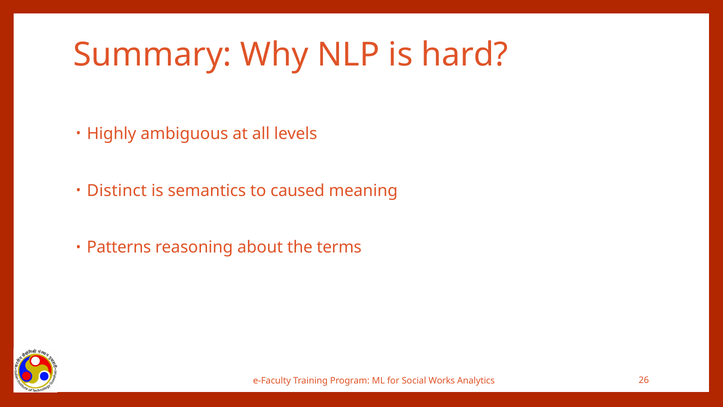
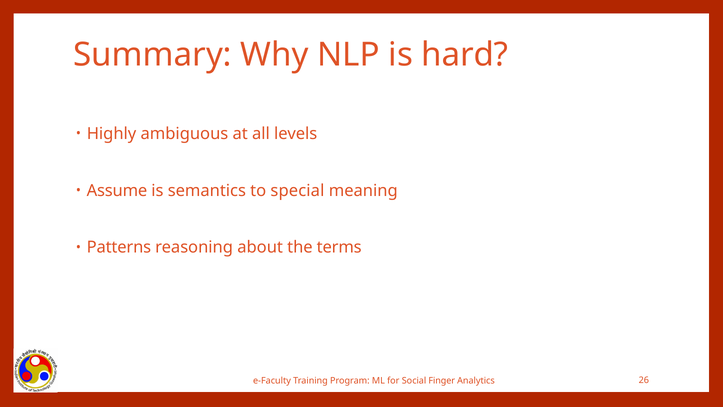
Distinct: Distinct -> Assume
caused: caused -> special
Works: Works -> Finger
